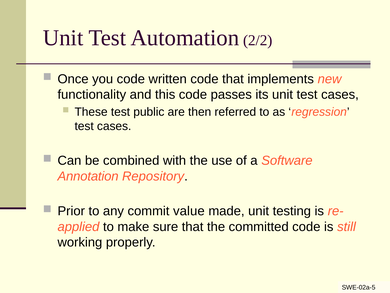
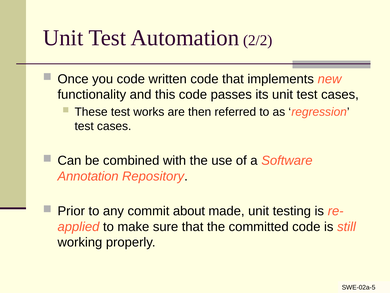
public: public -> works
value: value -> about
